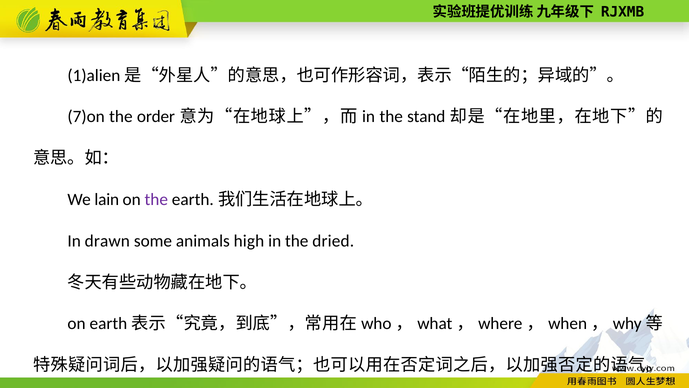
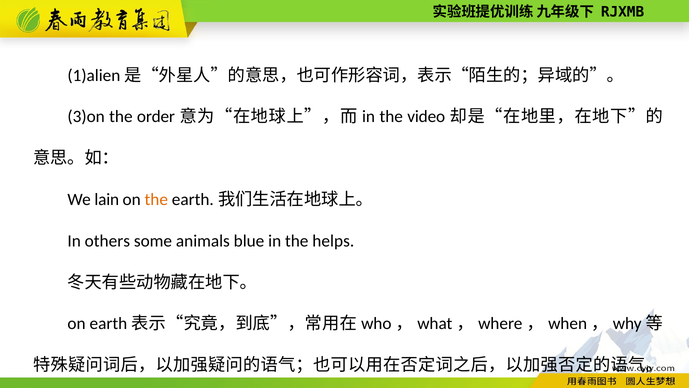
7)on: 7)on -> 3)on
stand: stand -> video
the at (156, 199) colour: purple -> orange
drawn: drawn -> others
high: high -> blue
dried: dried -> helps
